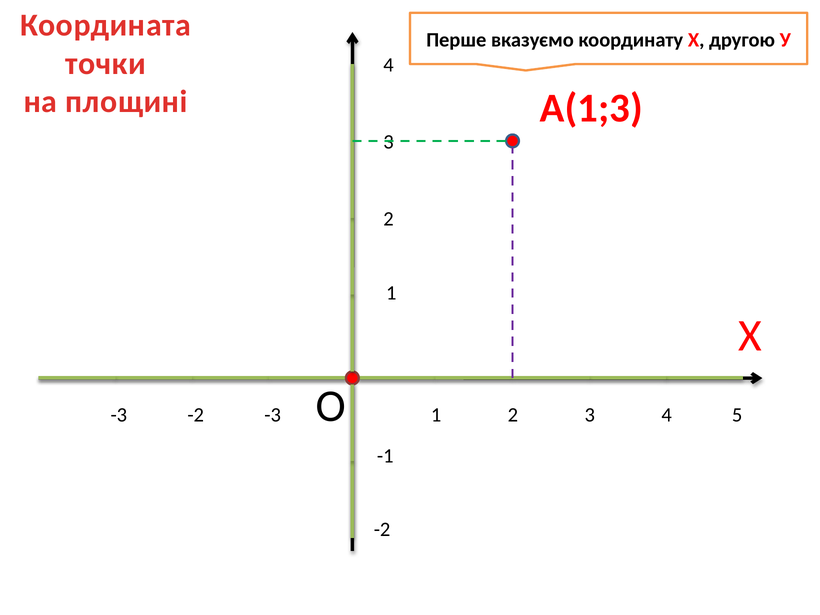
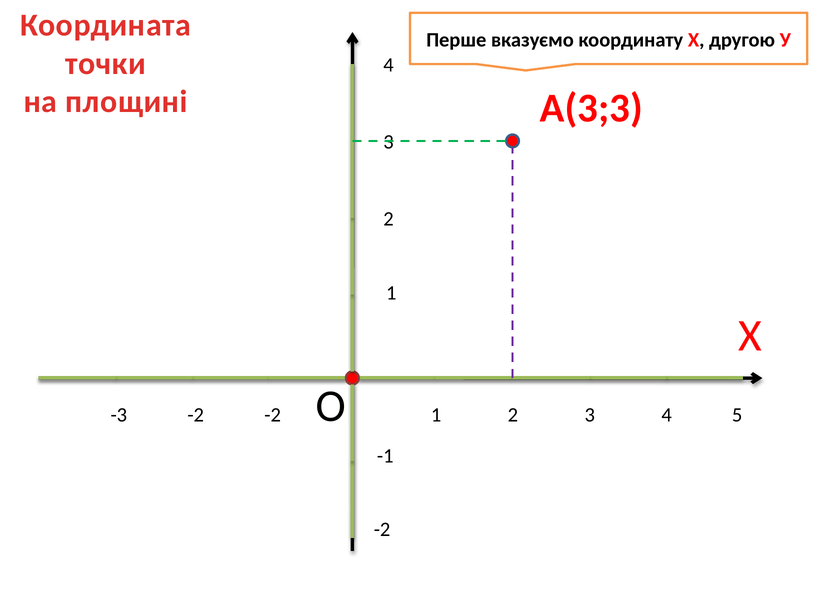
А(1;3: А(1;3 -> А(3;3
-3 at (273, 415): -3 -> -2
